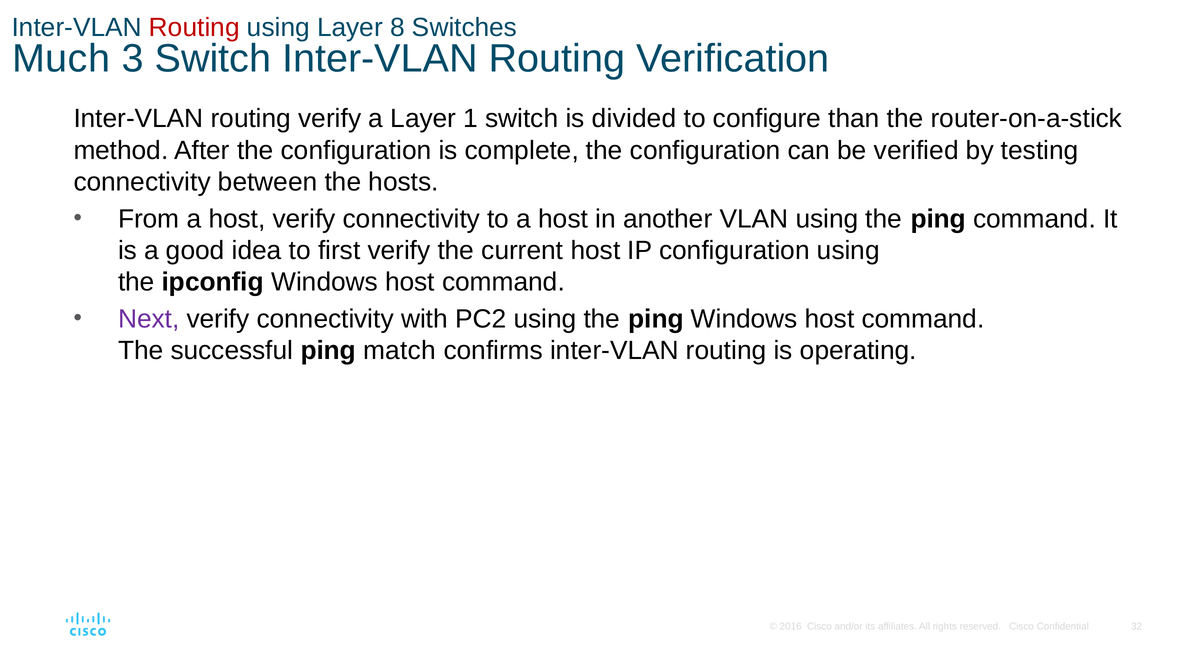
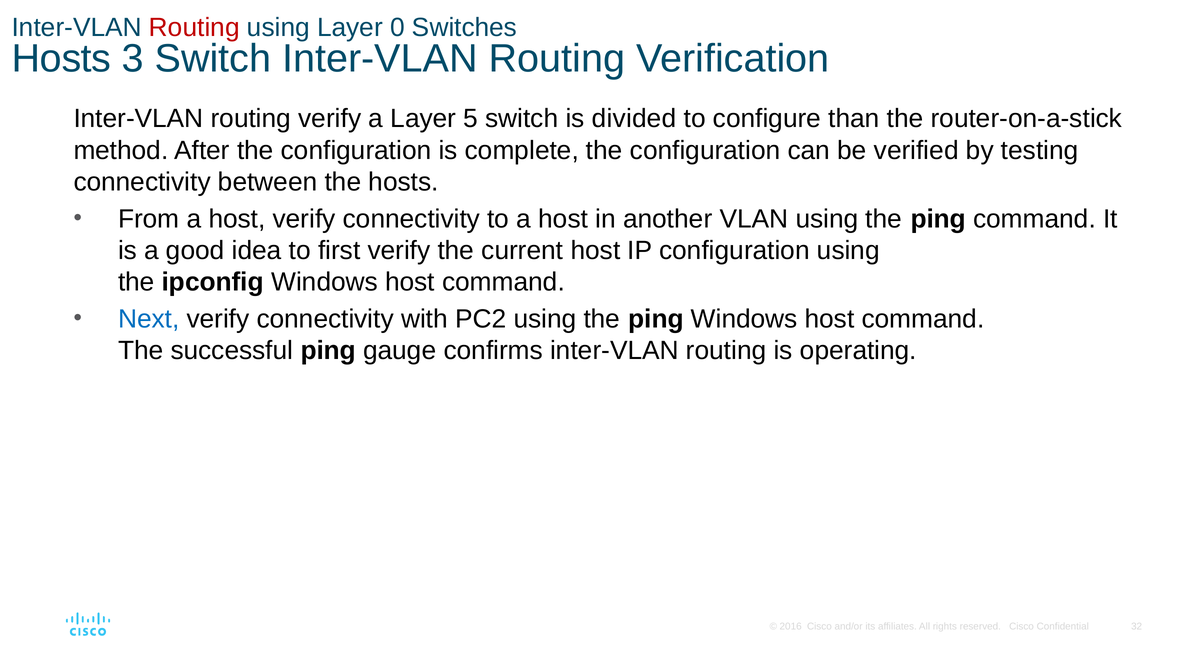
8: 8 -> 0
Much at (61, 58): Much -> Hosts
1: 1 -> 5
Next colour: purple -> blue
match: match -> gauge
